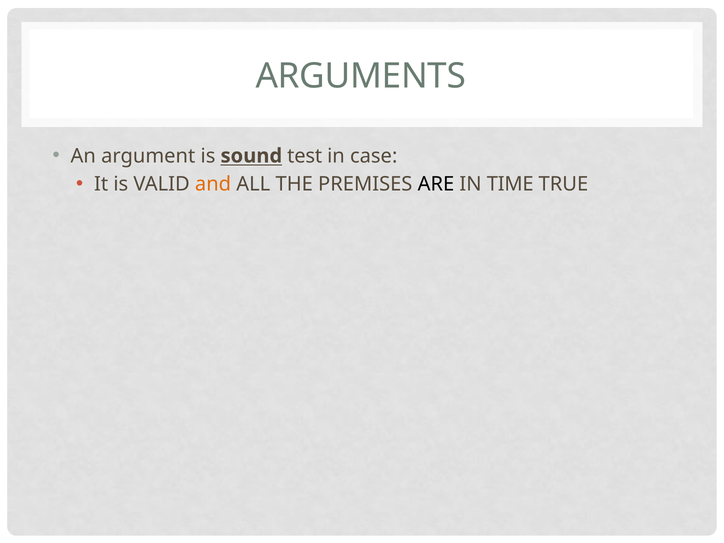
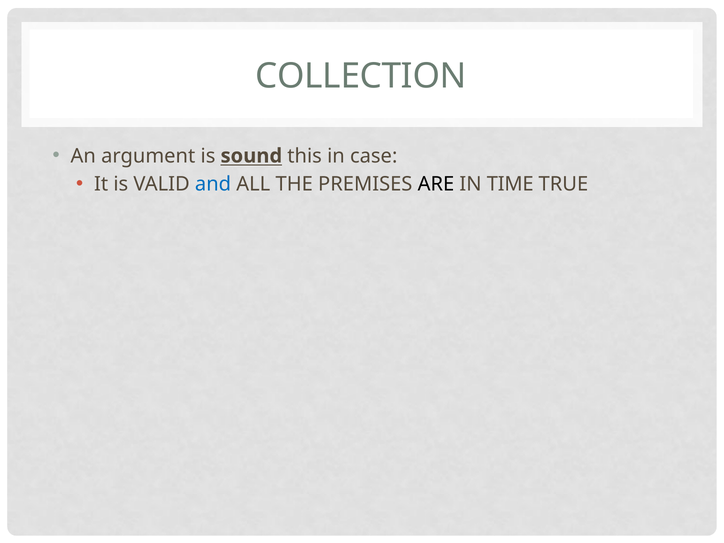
ARGUMENTS: ARGUMENTS -> COLLECTION
test: test -> this
and colour: orange -> blue
